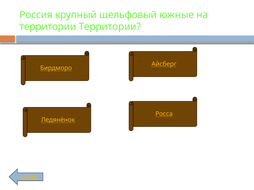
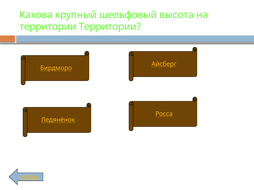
Россия: Россия -> Какова
южные: южные -> высота
